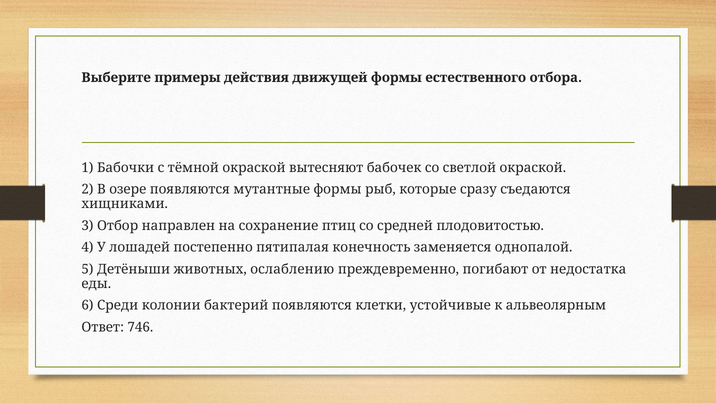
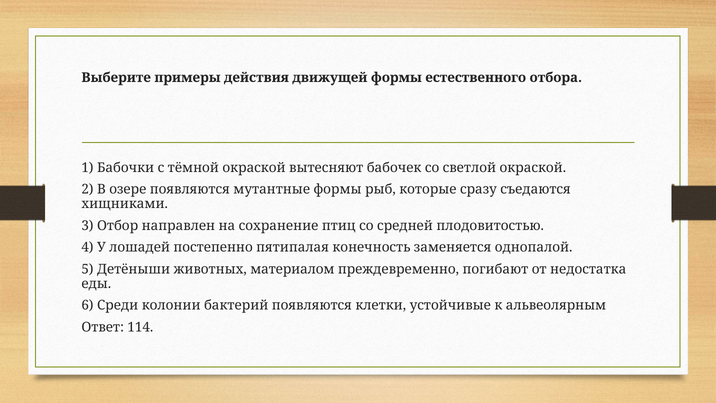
ослаблению: ослаблению -> материалом
746: 746 -> 114
